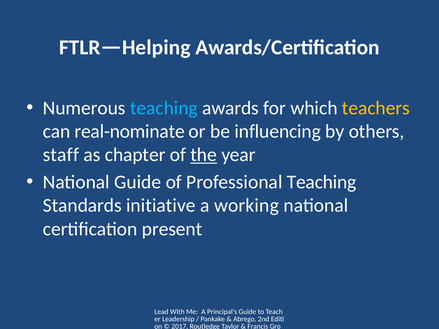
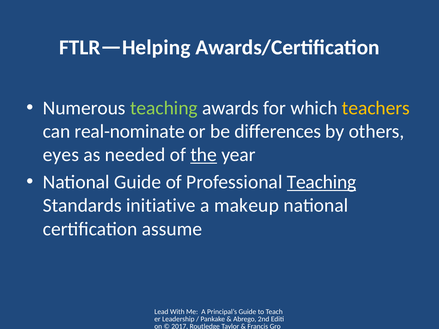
teaching at (164, 108) colour: light blue -> light green
influencing: influencing -> differences
staff: staff -> eyes
chapter: chapter -> needed
Teaching at (322, 182) underline: none -> present
working: working -> makeup
present: present -> assume
